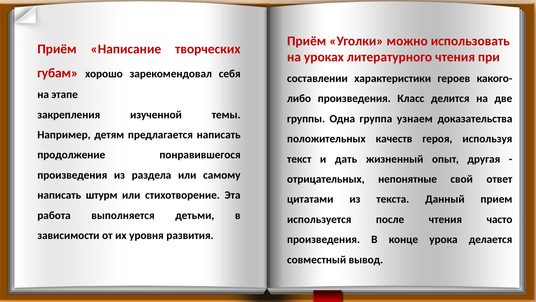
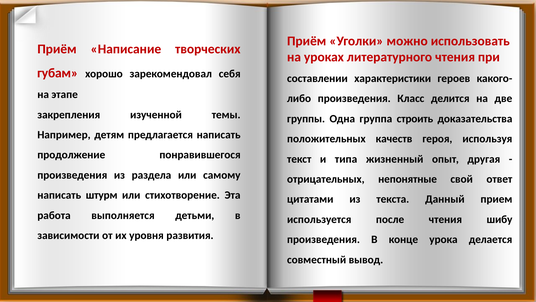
узнаем: узнаем -> строить
дать: дать -> типа
часто: часто -> шибу
